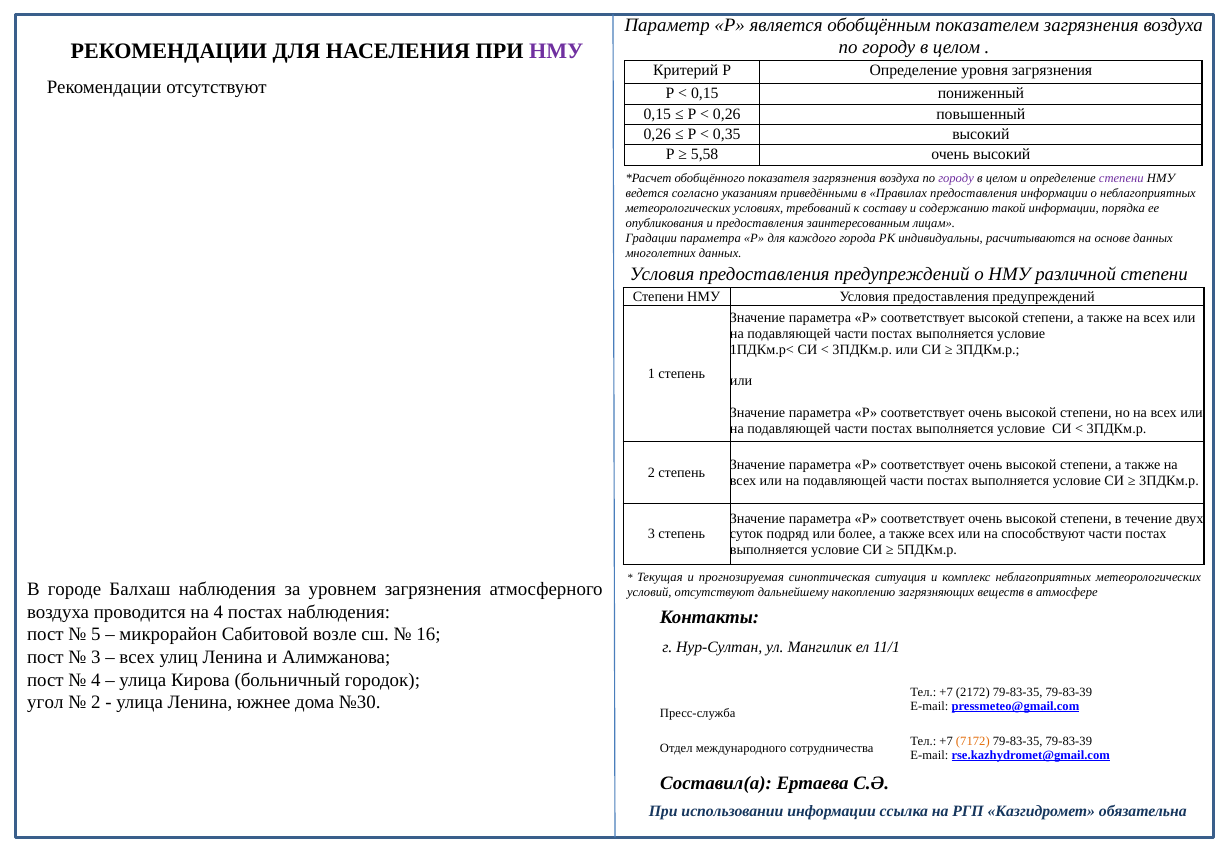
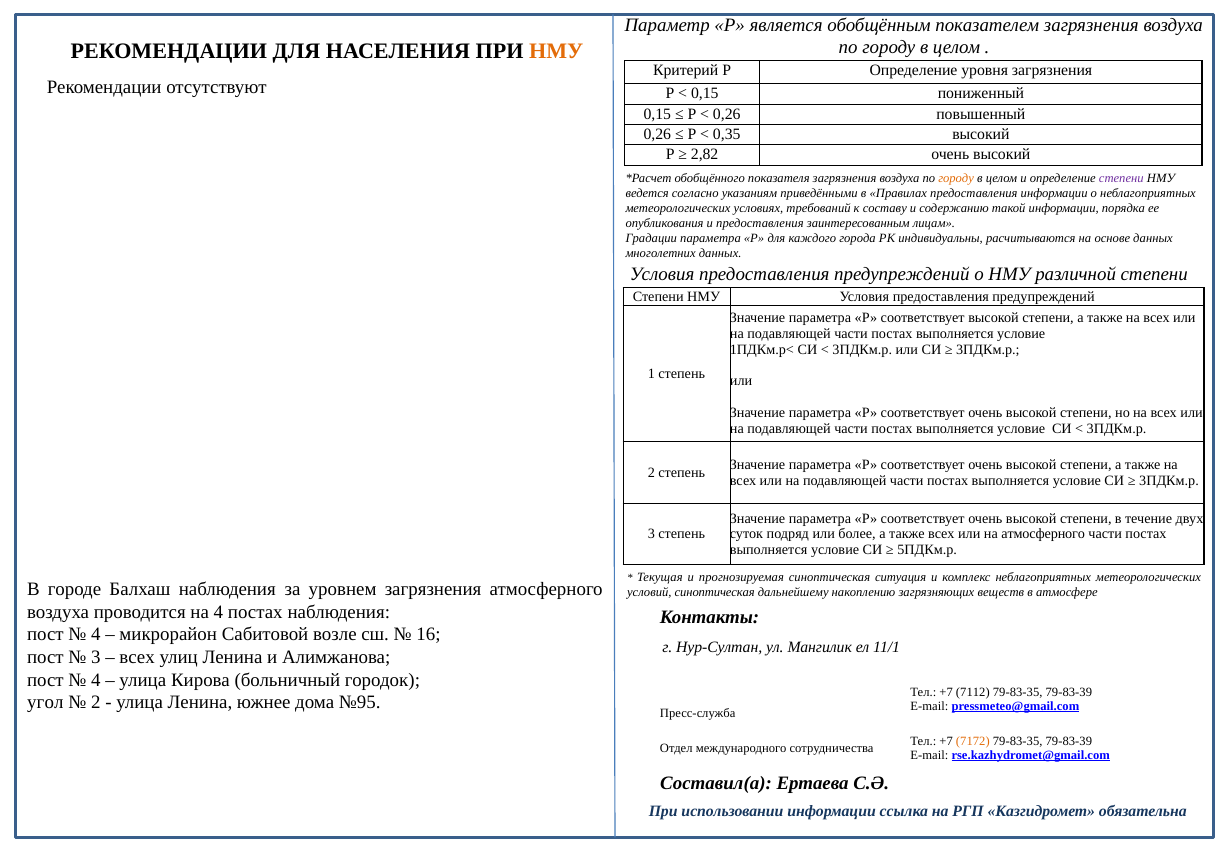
НМУ at (556, 51) colour: purple -> orange
5,58: 5,58 -> 2,82
городу at (956, 178) colour: purple -> orange
на способствуют: способствуют -> атмосферного
условий отсутствуют: отсутствуют -> синоптическая
5 at (96, 634): 5 -> 4
2172: 2172 -> 7112
№30: №30 -> №95
